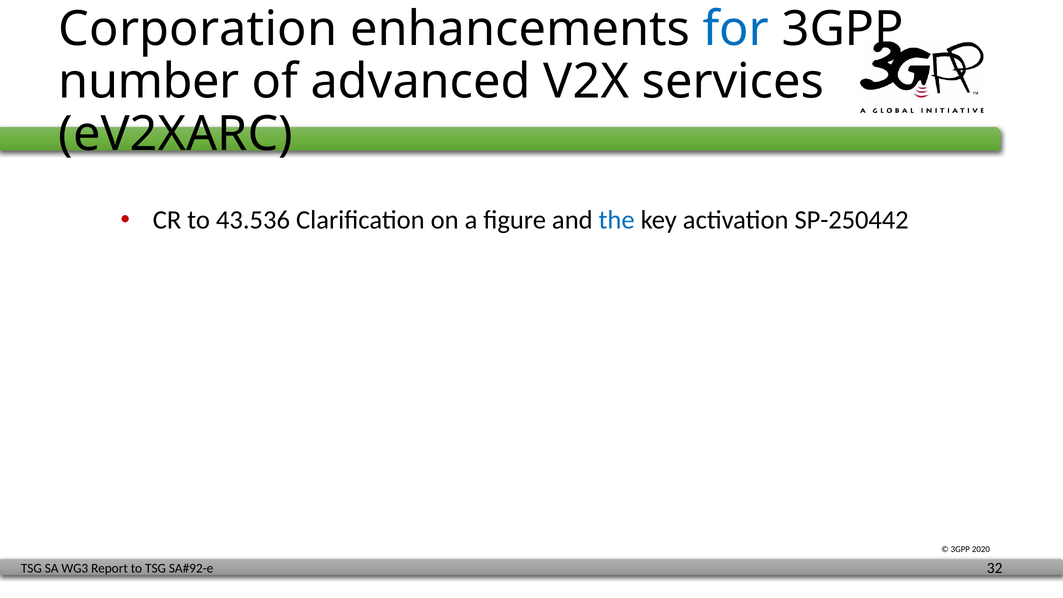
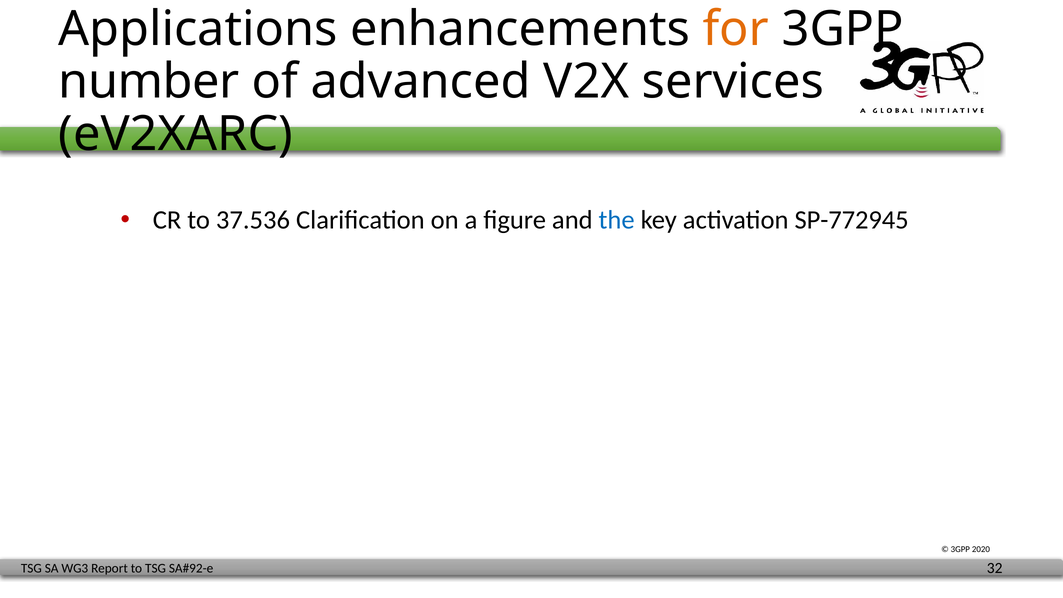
Corporation: Corporation -> Applications
for colour: blue -> orange
43.536: 43.536 -> 37.536
SP-250442: SP-250442 -> SP-772945
